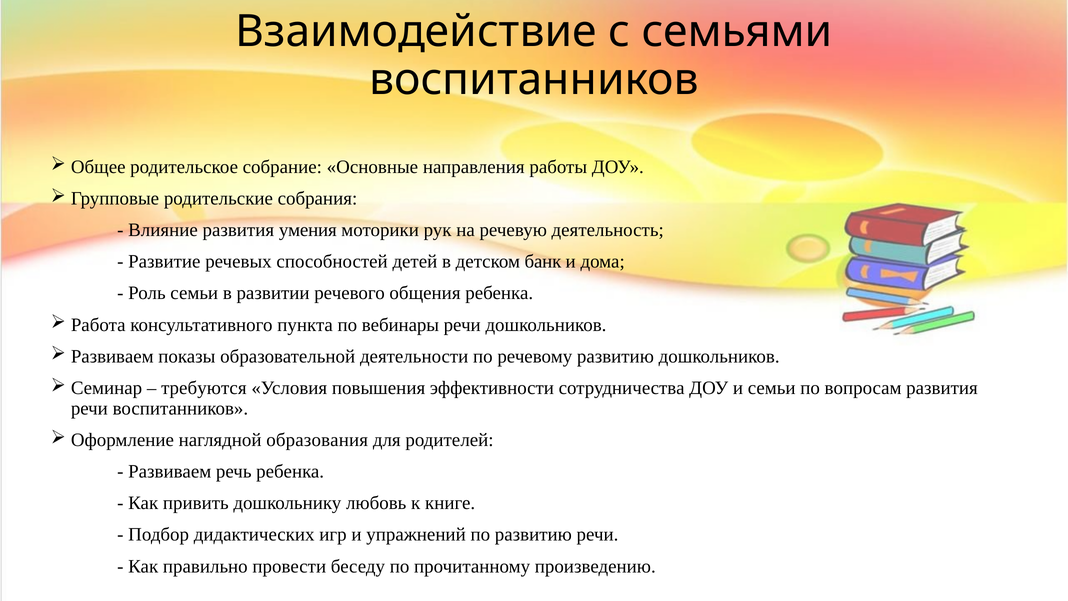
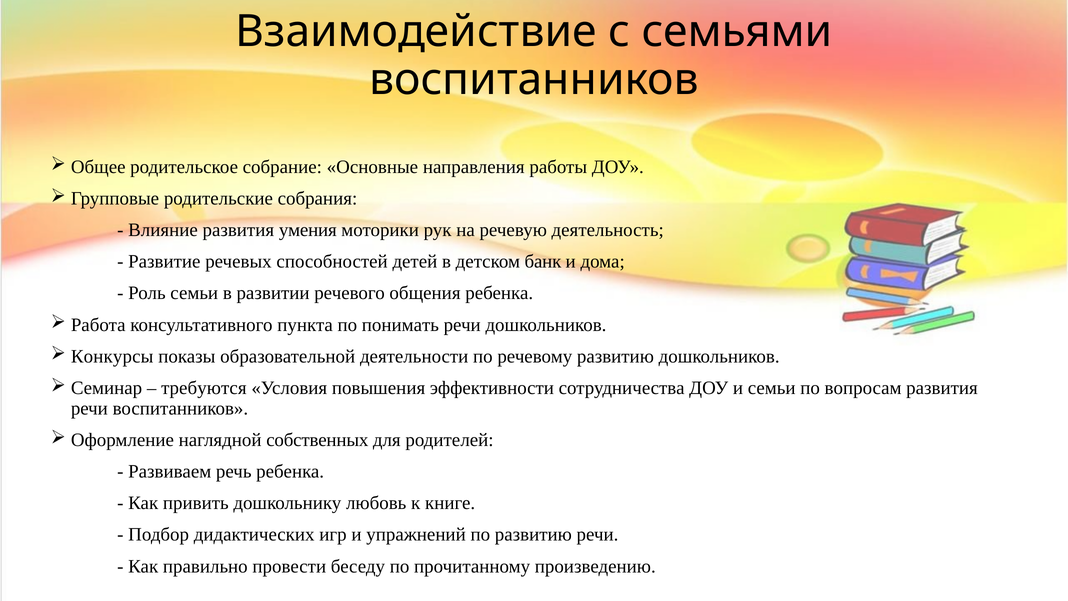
вебинары: вебинары -> понимать
Развиваем at (112, 356): Развиваем -> Конкурсы
образования: образования -> собственных
